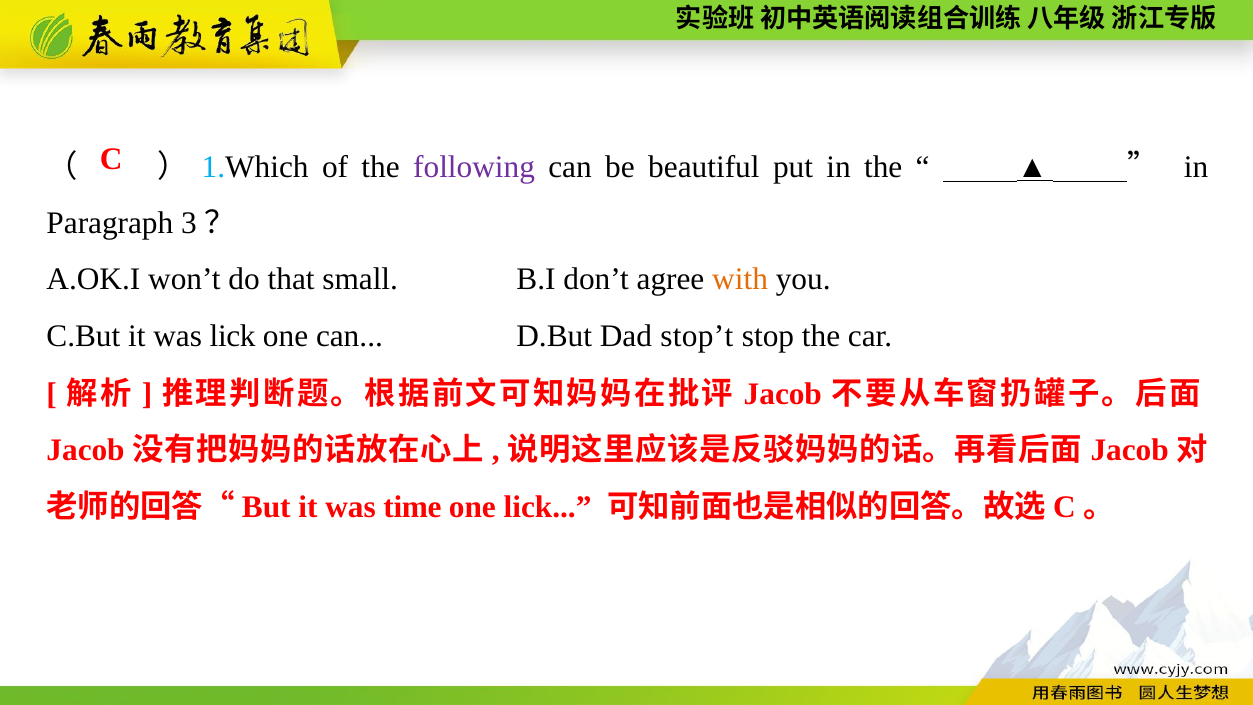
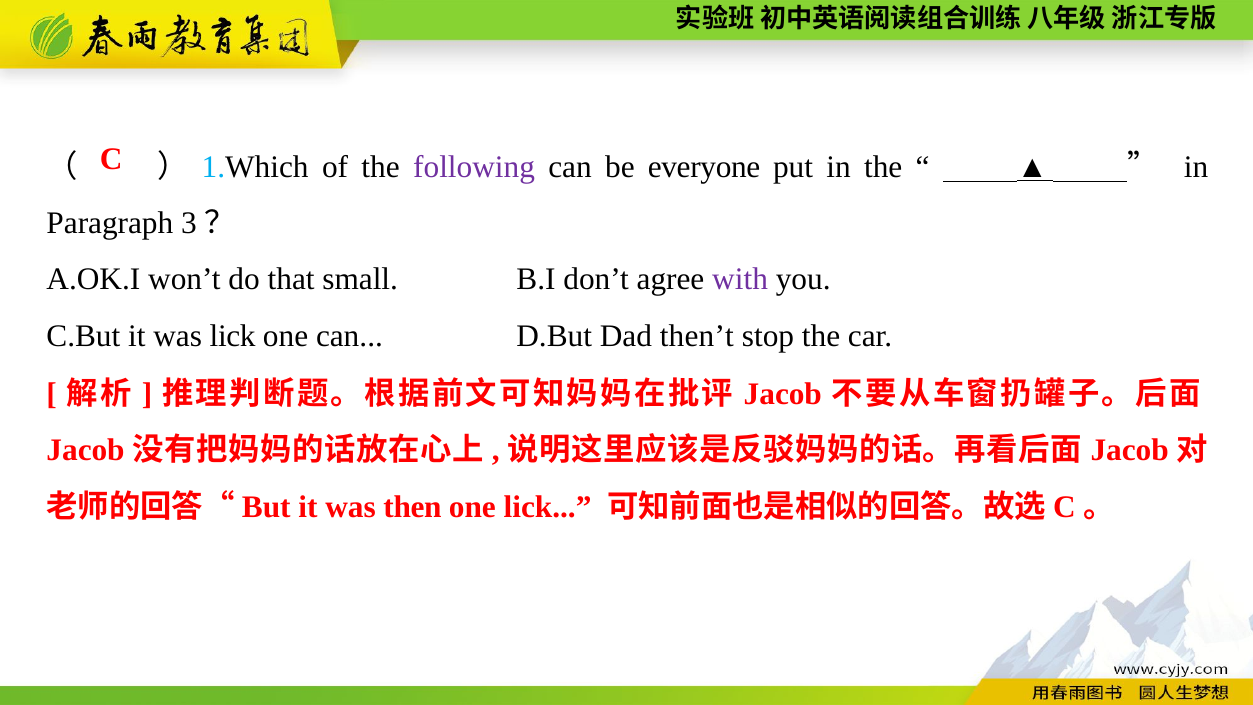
beautiful: beautiful -> everyone
with colour: orange -> purple
stop’t: stop’t -> then’t
time: time -> then
